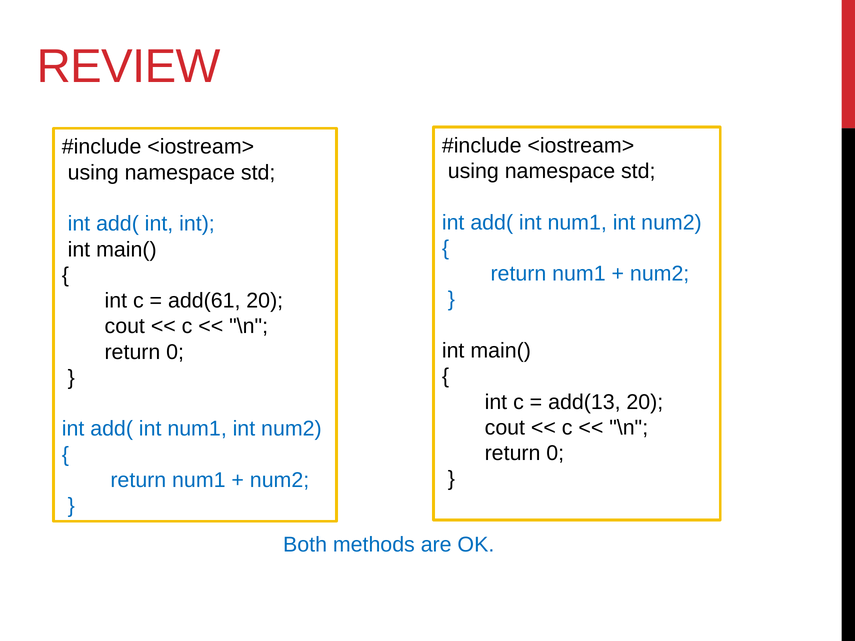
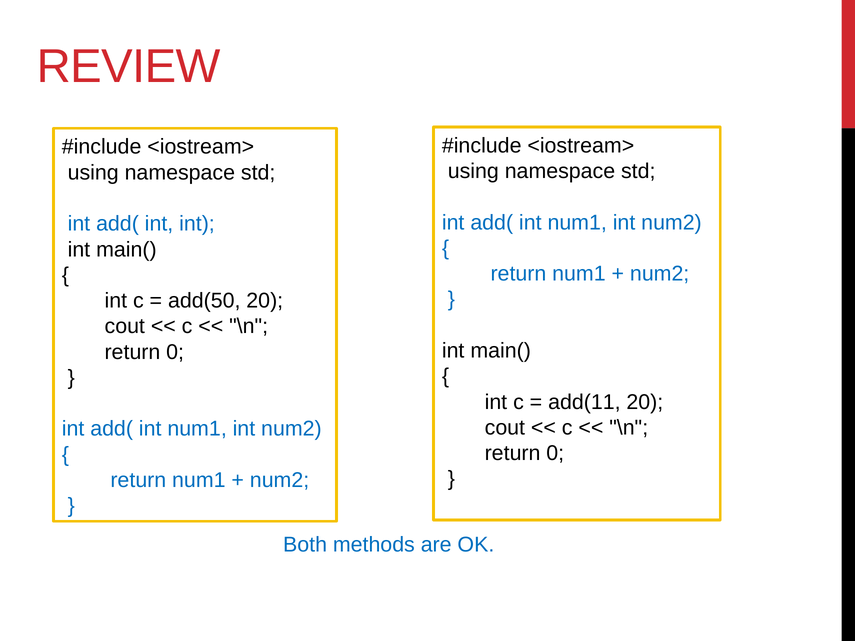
add(61: add(61 -> add(50
add(13: add(13 -> add(11
